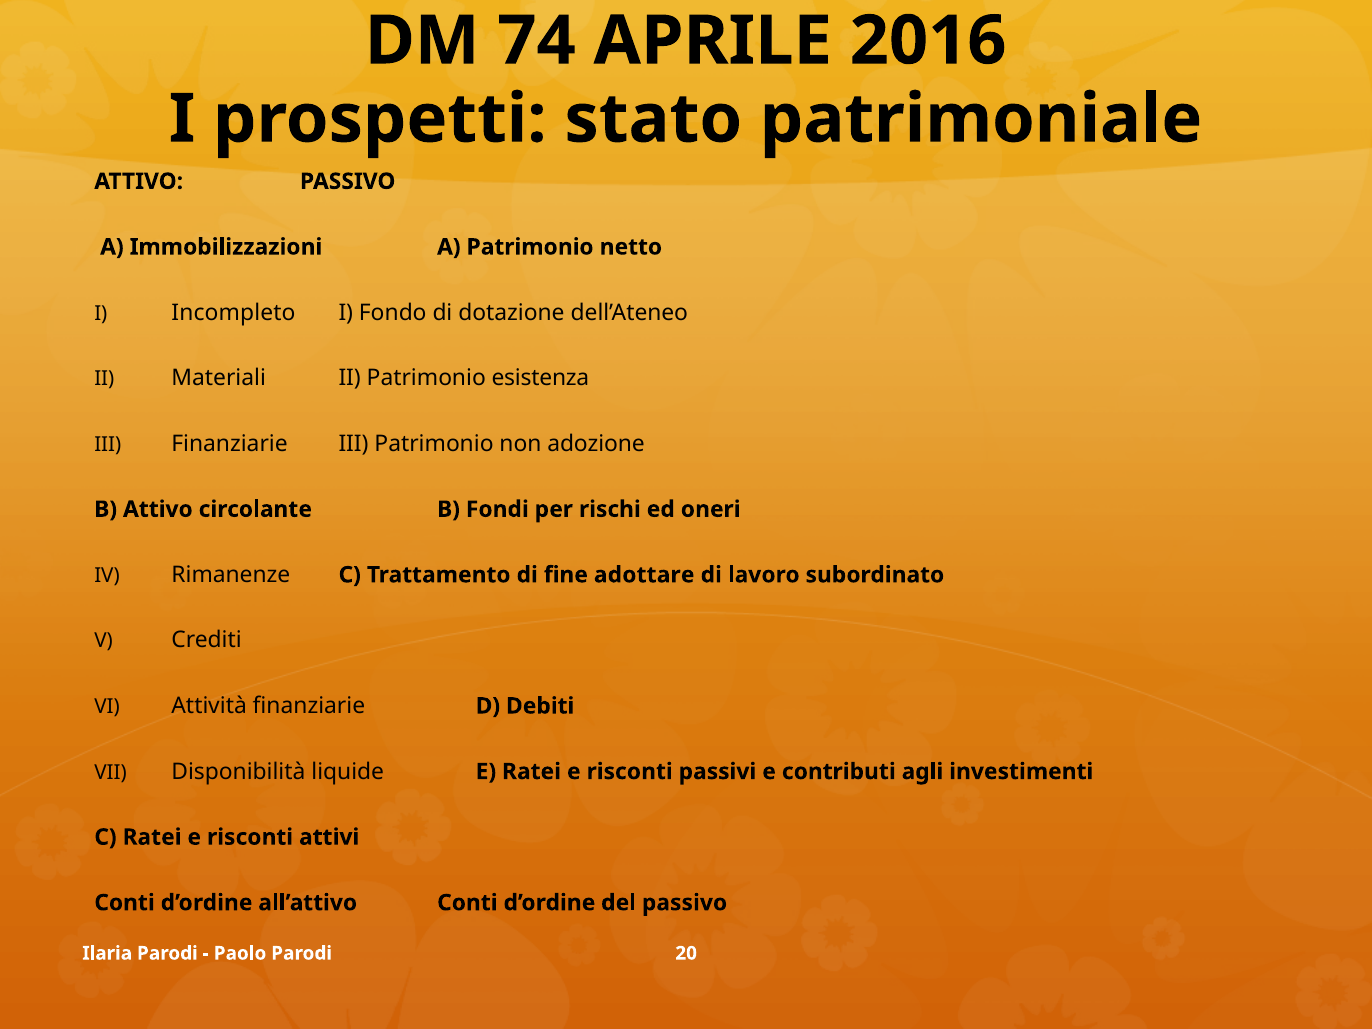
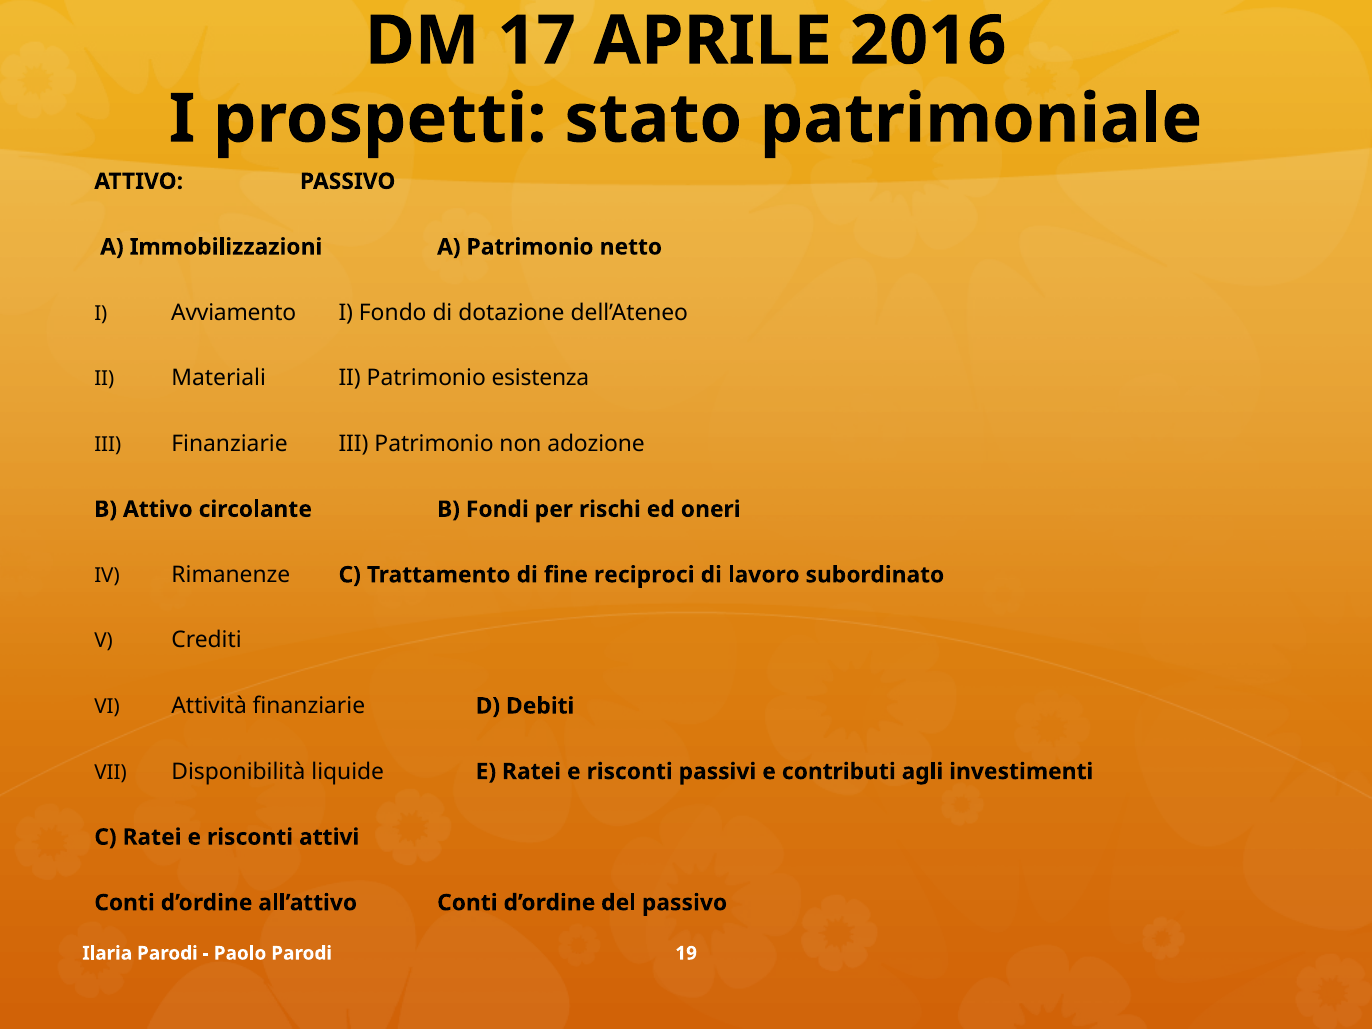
74: 74 -> 17
Incompleto: Incompleto -> Avviamento
adottare: adottare -> reciproci
20: 20 -> 19
